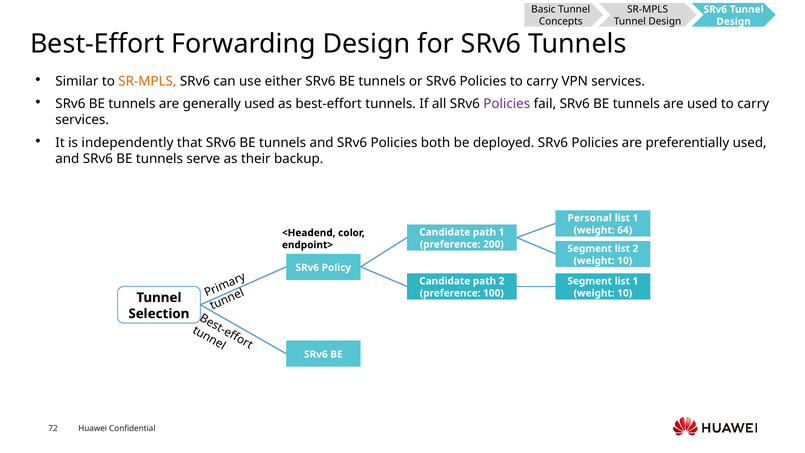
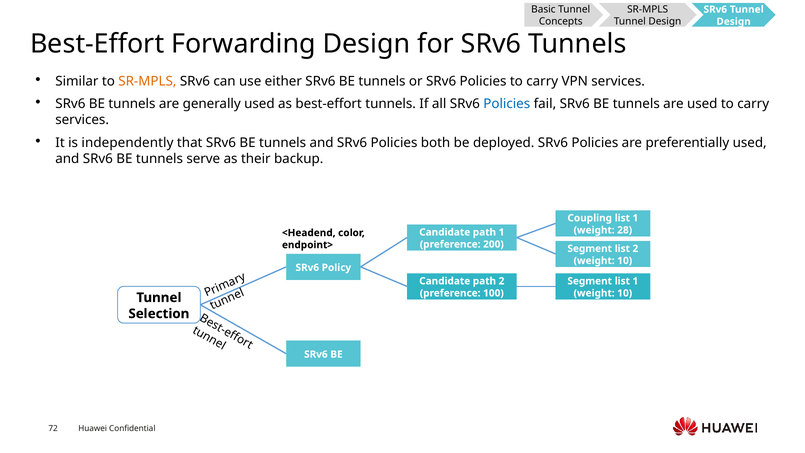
Policies at (507, 104) colour: purple -> blue
Personal: Personal -> Coupling
64: 64 -> 28
